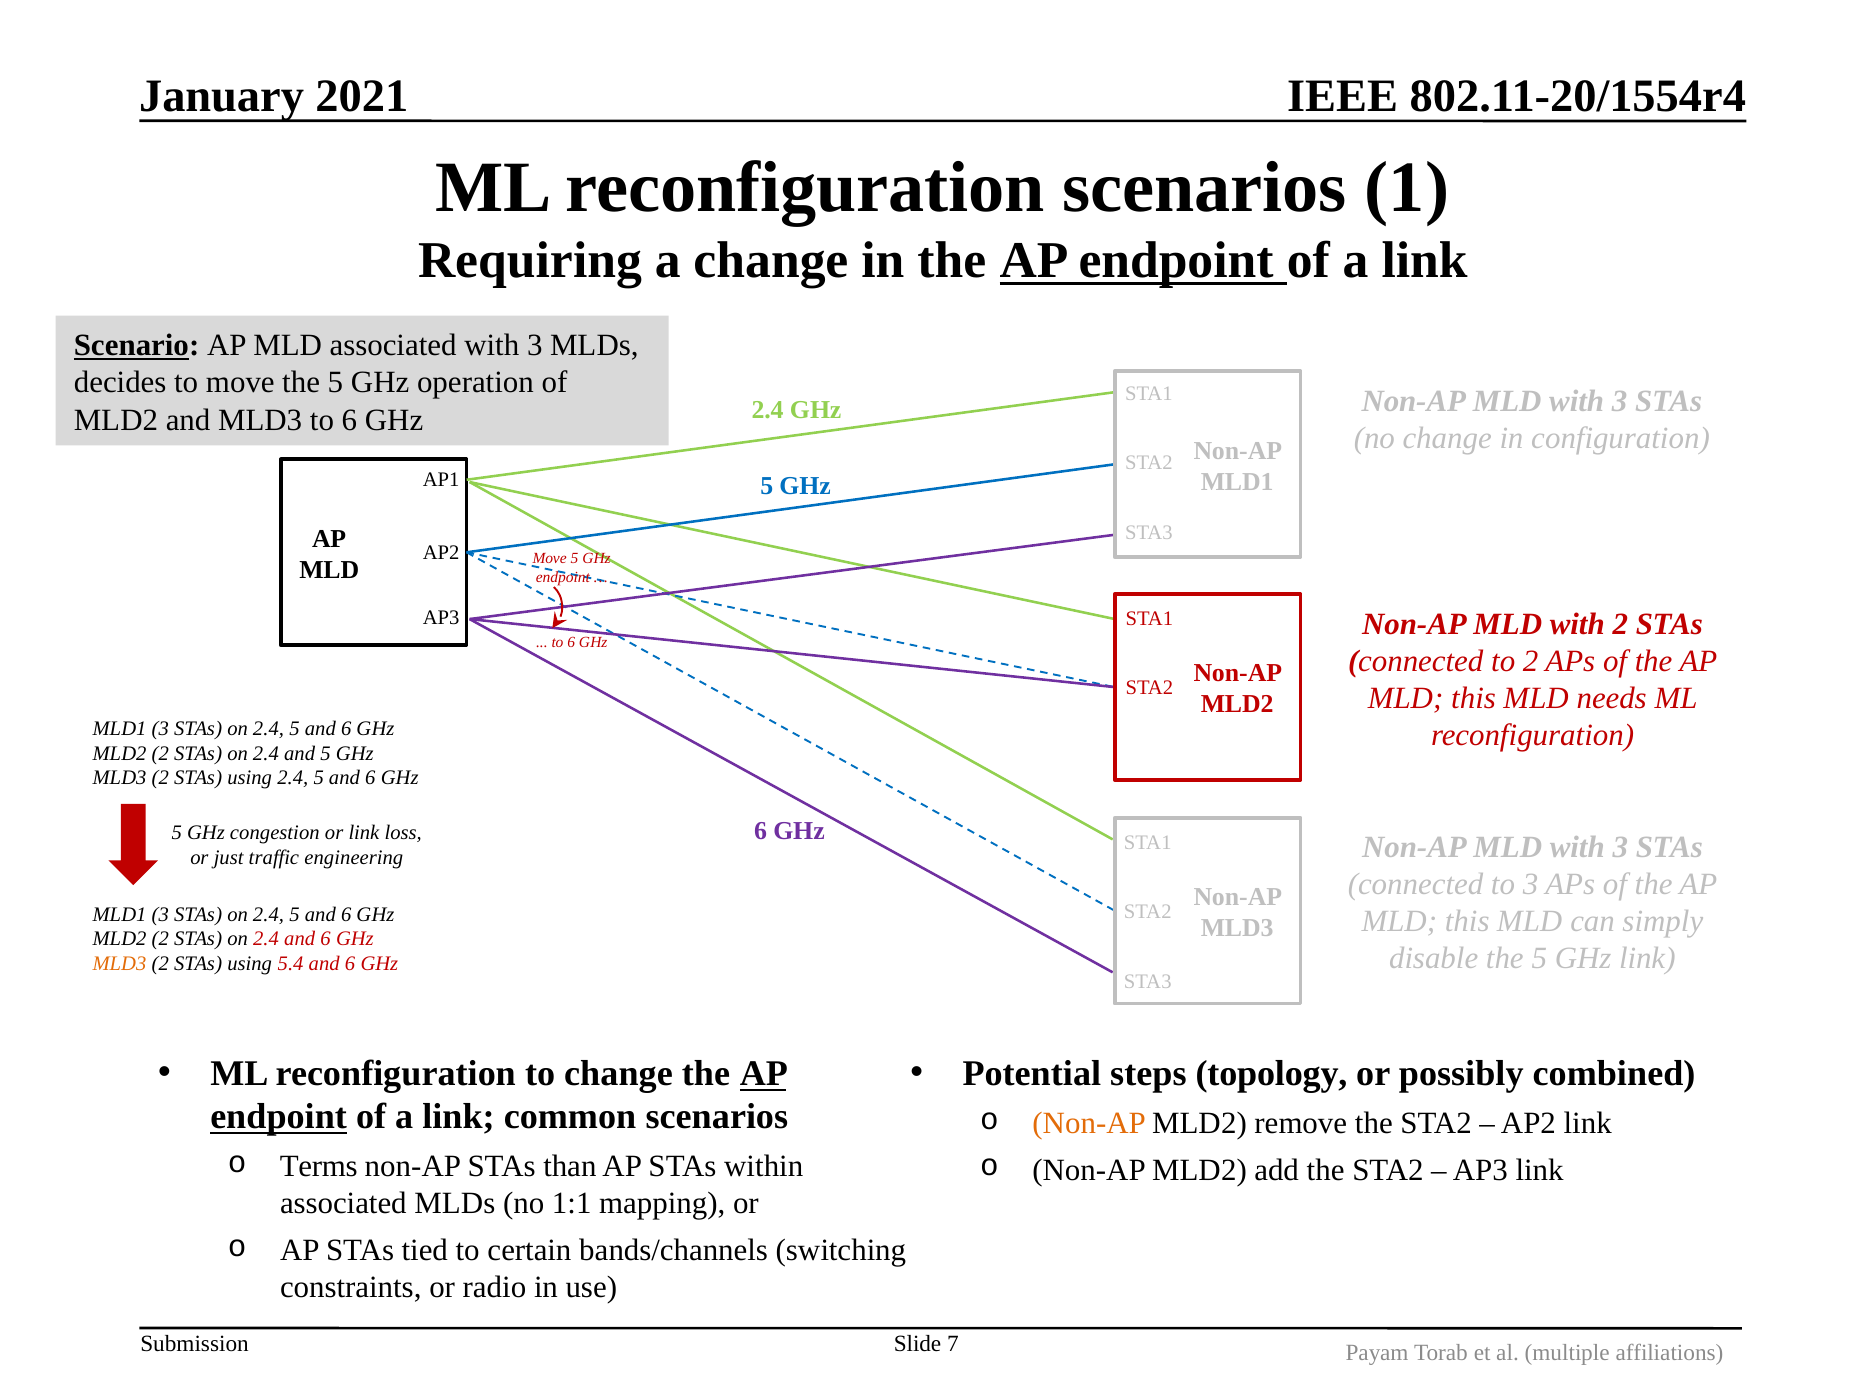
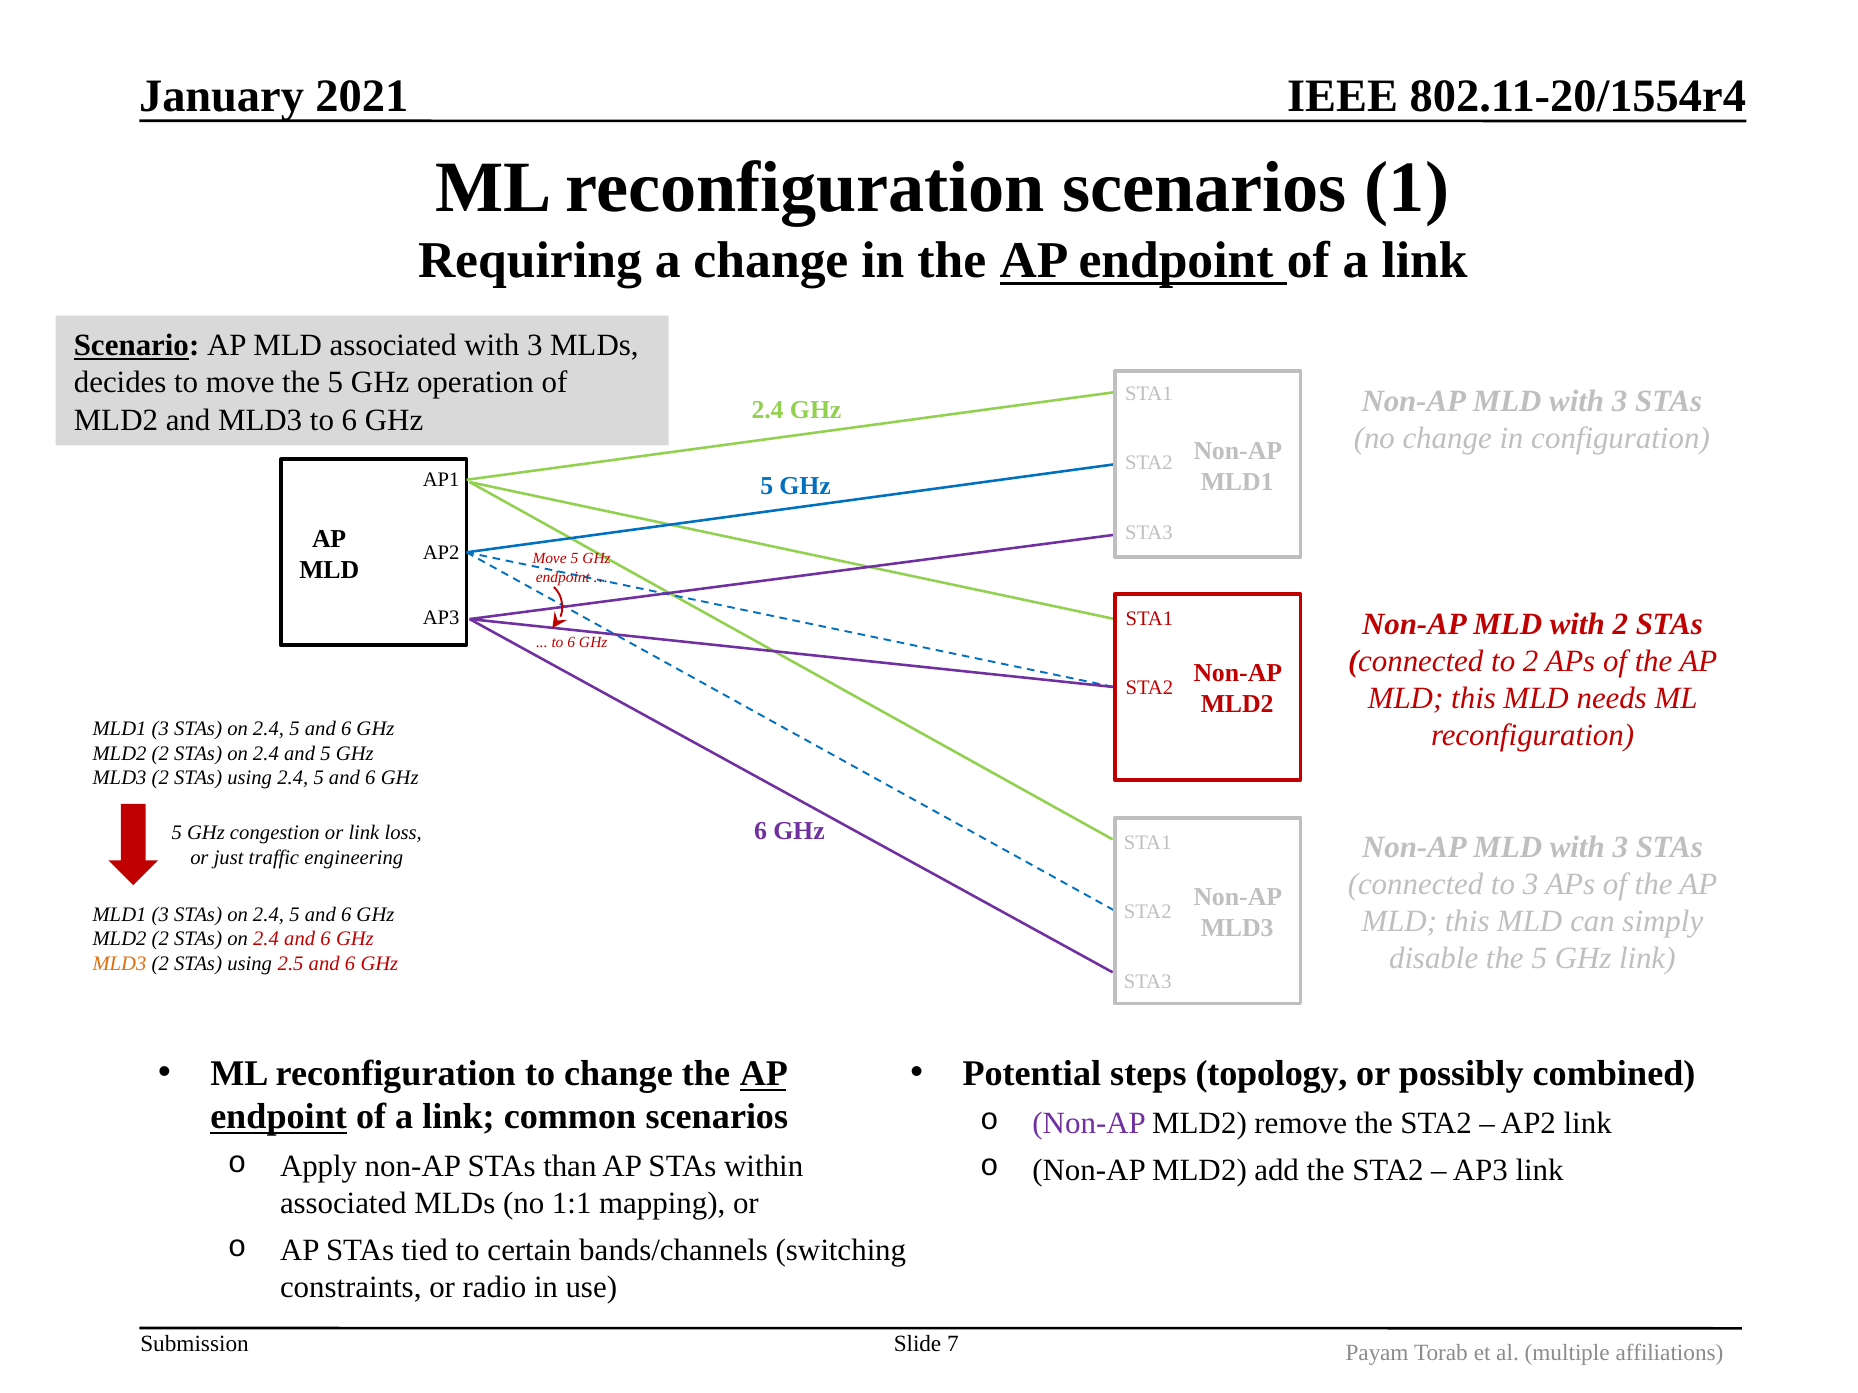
5.4: 5.4 -> 2.5
Non-AP at (1089, 1124) colour: orange -> purple
Terms: Terms -> Apply
